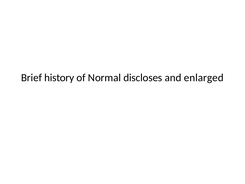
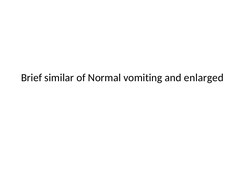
history: history -> similar
discloses: discloses -> vomiting
